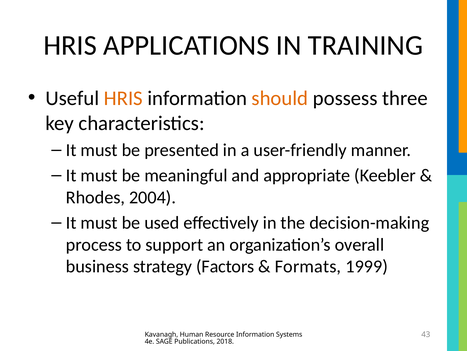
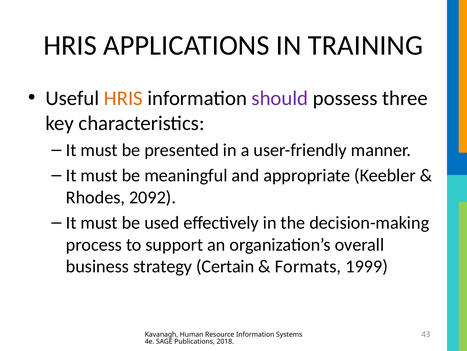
should colour: orange -> purple
2004: 2004 -> 2092
Factors: Factors -> Certain
